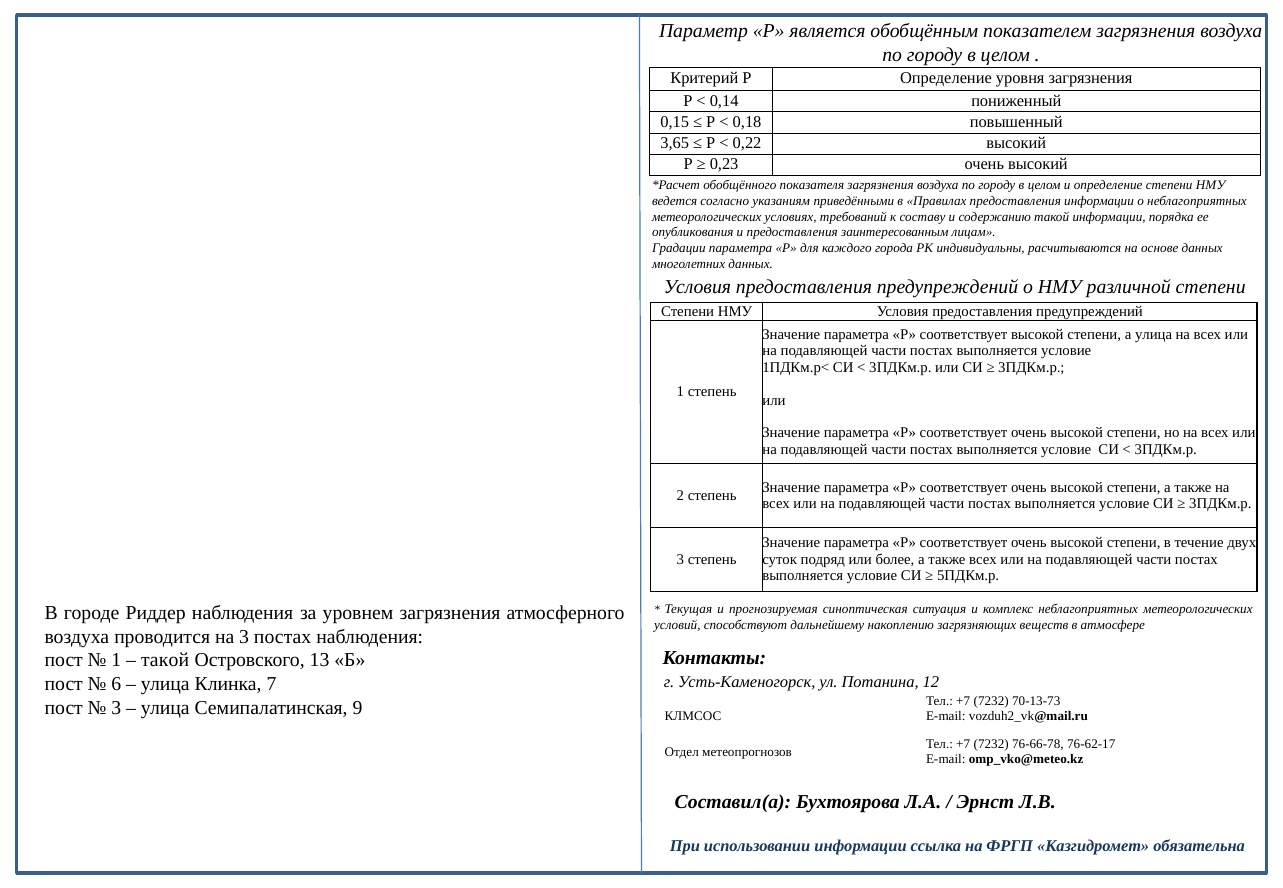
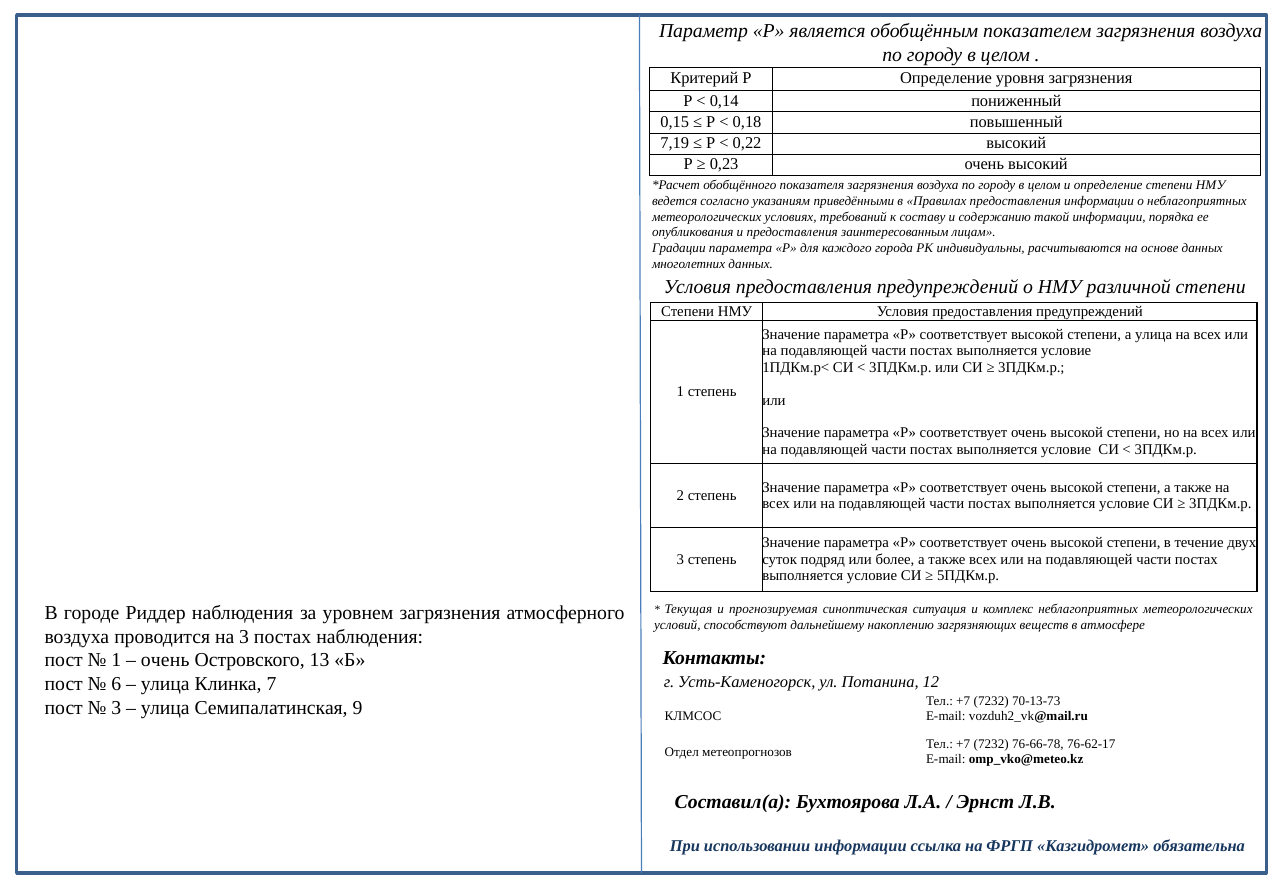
3,65: 3,65 -> 7,19
такой at (165, 661): такой -> очень
